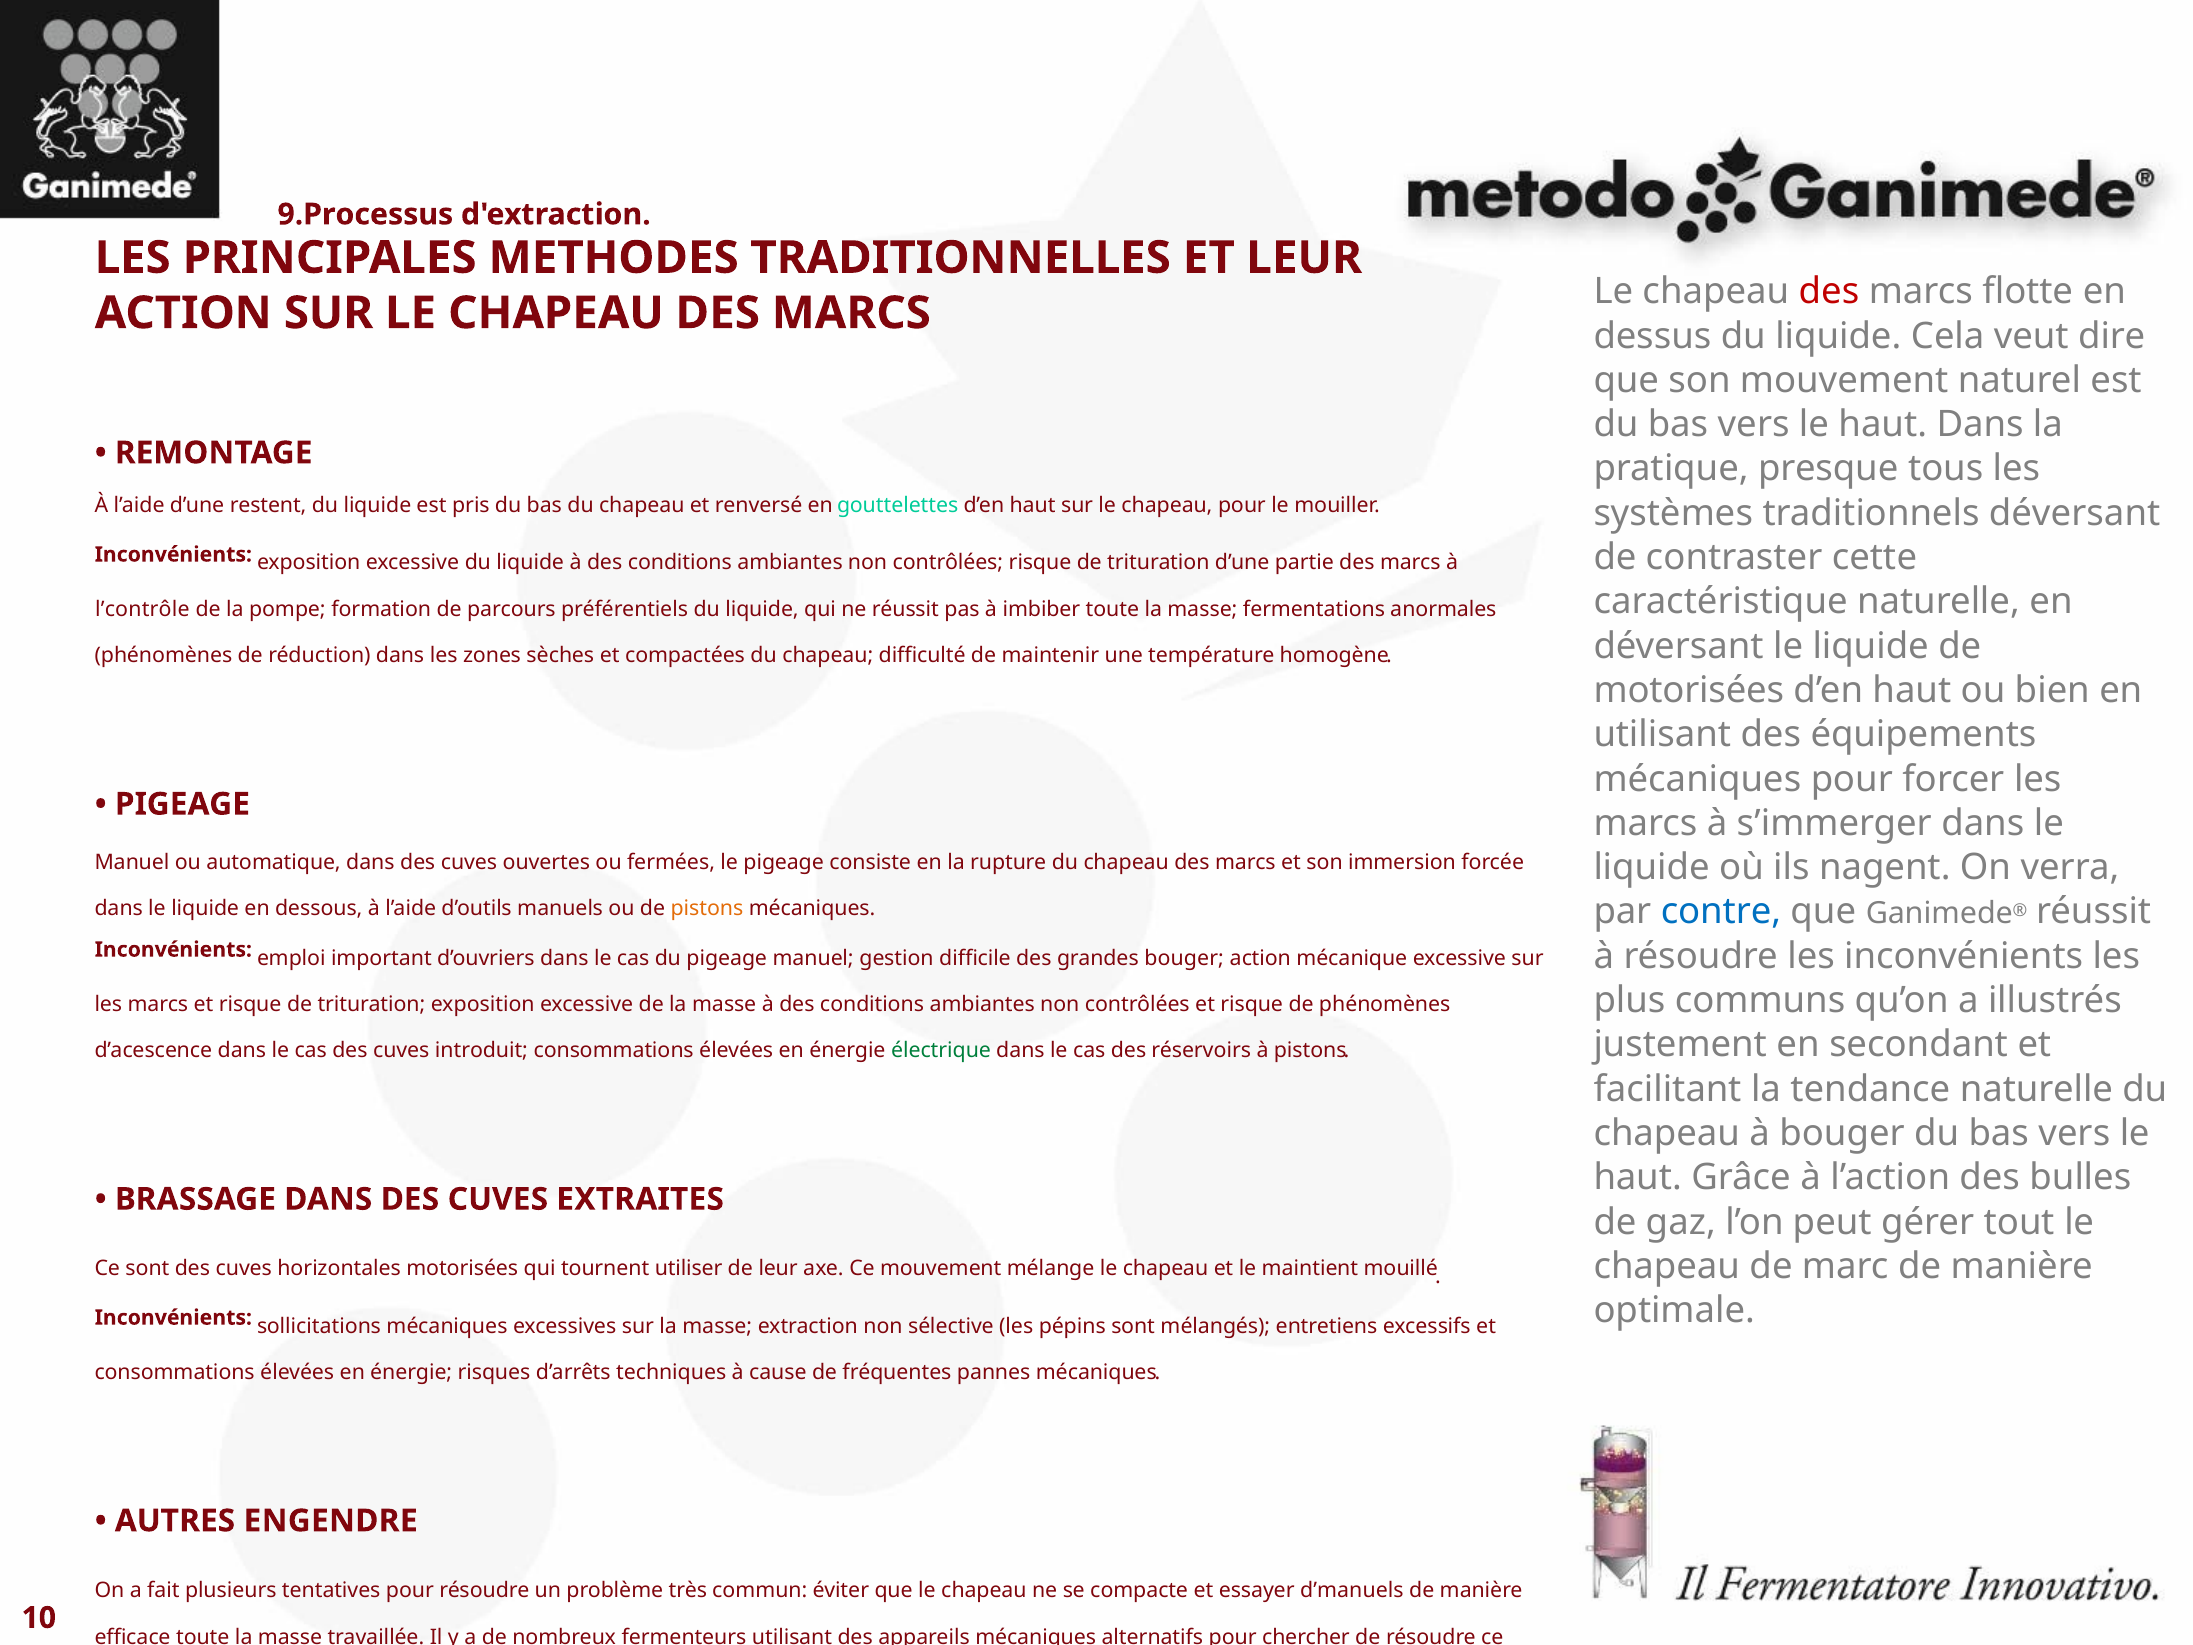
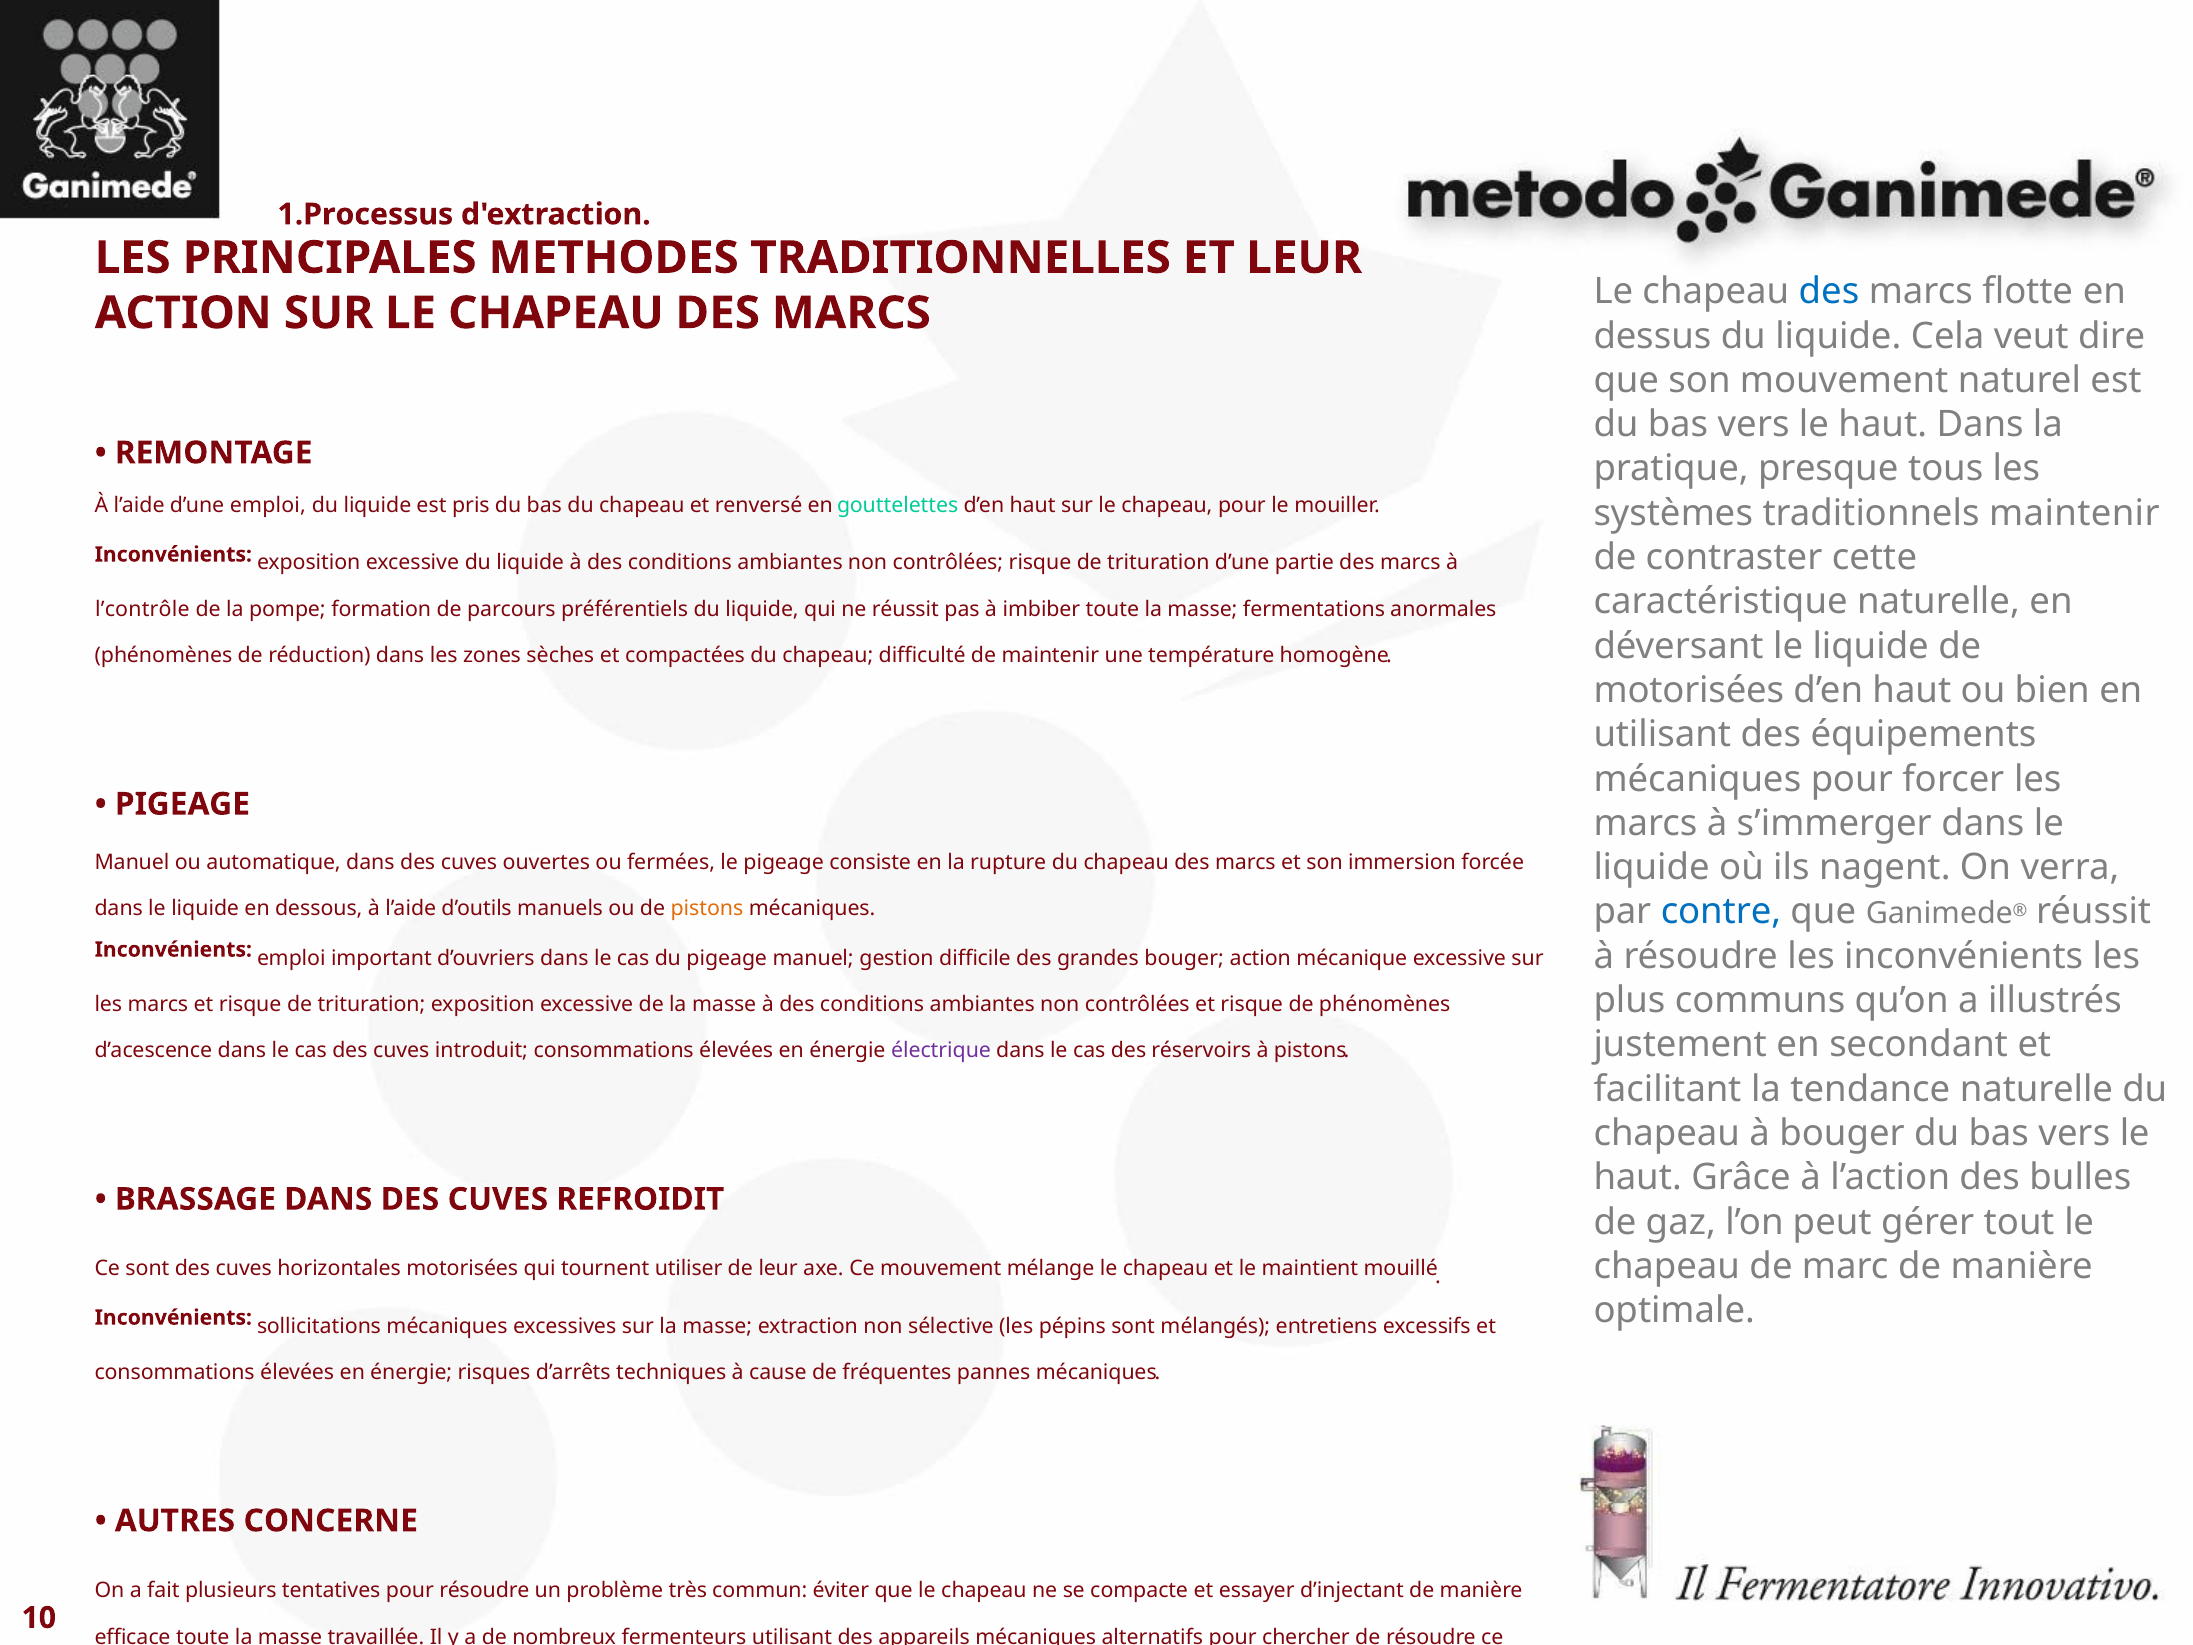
9.Processus: 9.Processus -> 1.Processus
des at (1829, 292) colour: red -> blue
d’une restent: restent -> emploi
traditionnels déversant: déversant -> maintenir
électrique colour: green -> purple
EXTRAITES: EXTRAITES -> REFROIDIT
ENGENDRE: ENGENDRE -> CONCERNE
d’manuels: d’manuels -> d’injectant
